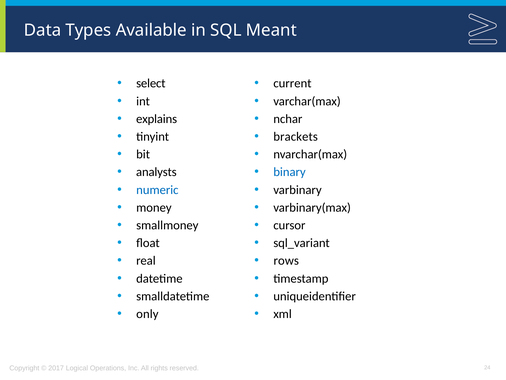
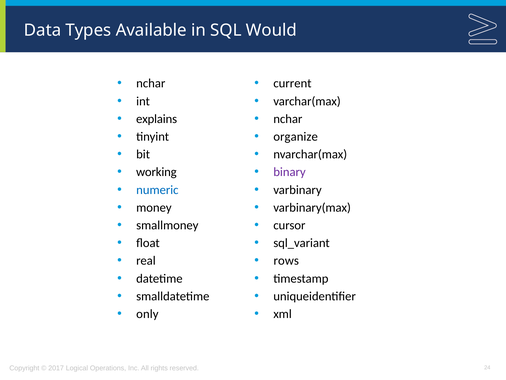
Meant: Meant -> Would
select at (151, 83): select -> nchar
brackets: brackets -> organize
analysts: analysts -> working
binary colour: blue -> purple
